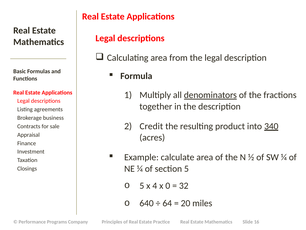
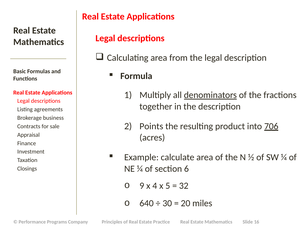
Credit: Credit -> Points
340: 340 -> 706
section 5: 5 -> 6
5 at (142, 185): 5 -> 9
0: 0 -> 5
64: 64 -> 30
